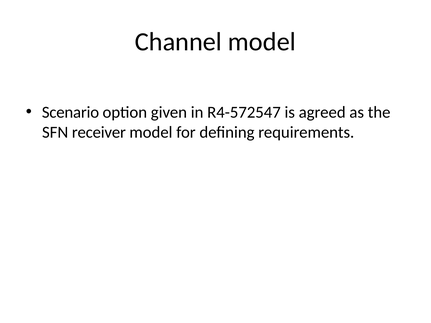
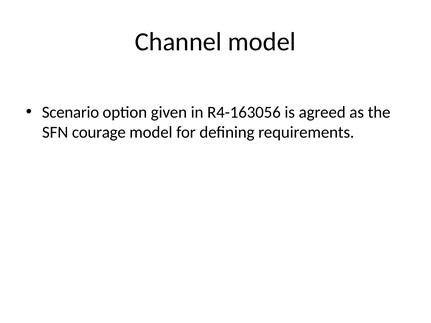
R4-572547: R4-572547 -> R4-163056
receiver: receiver -> courage
